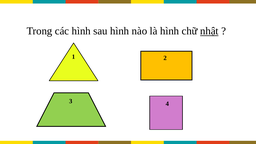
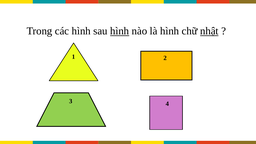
hình at (120, 31) underline: none -> present
